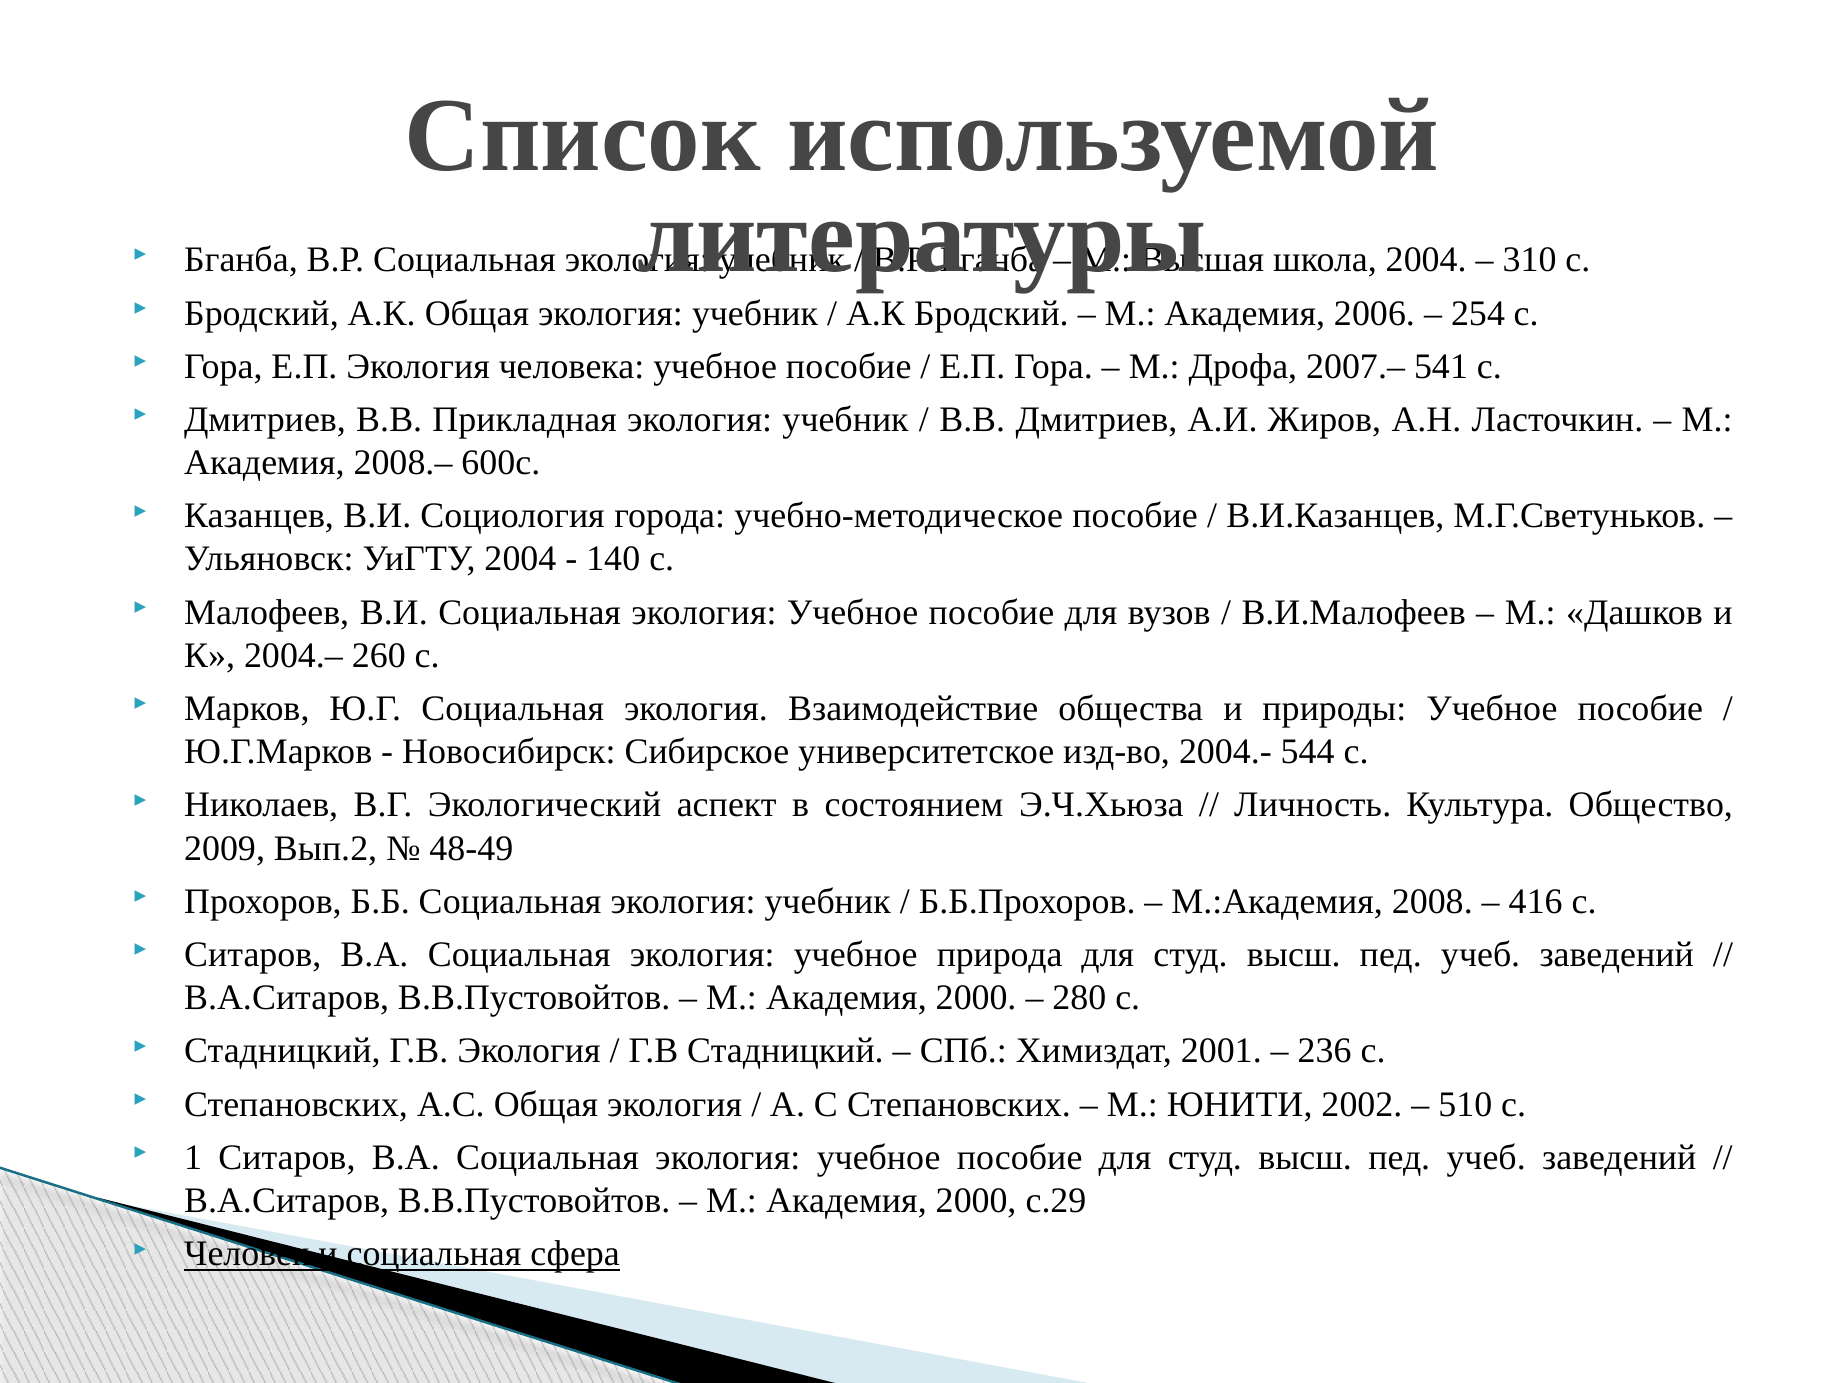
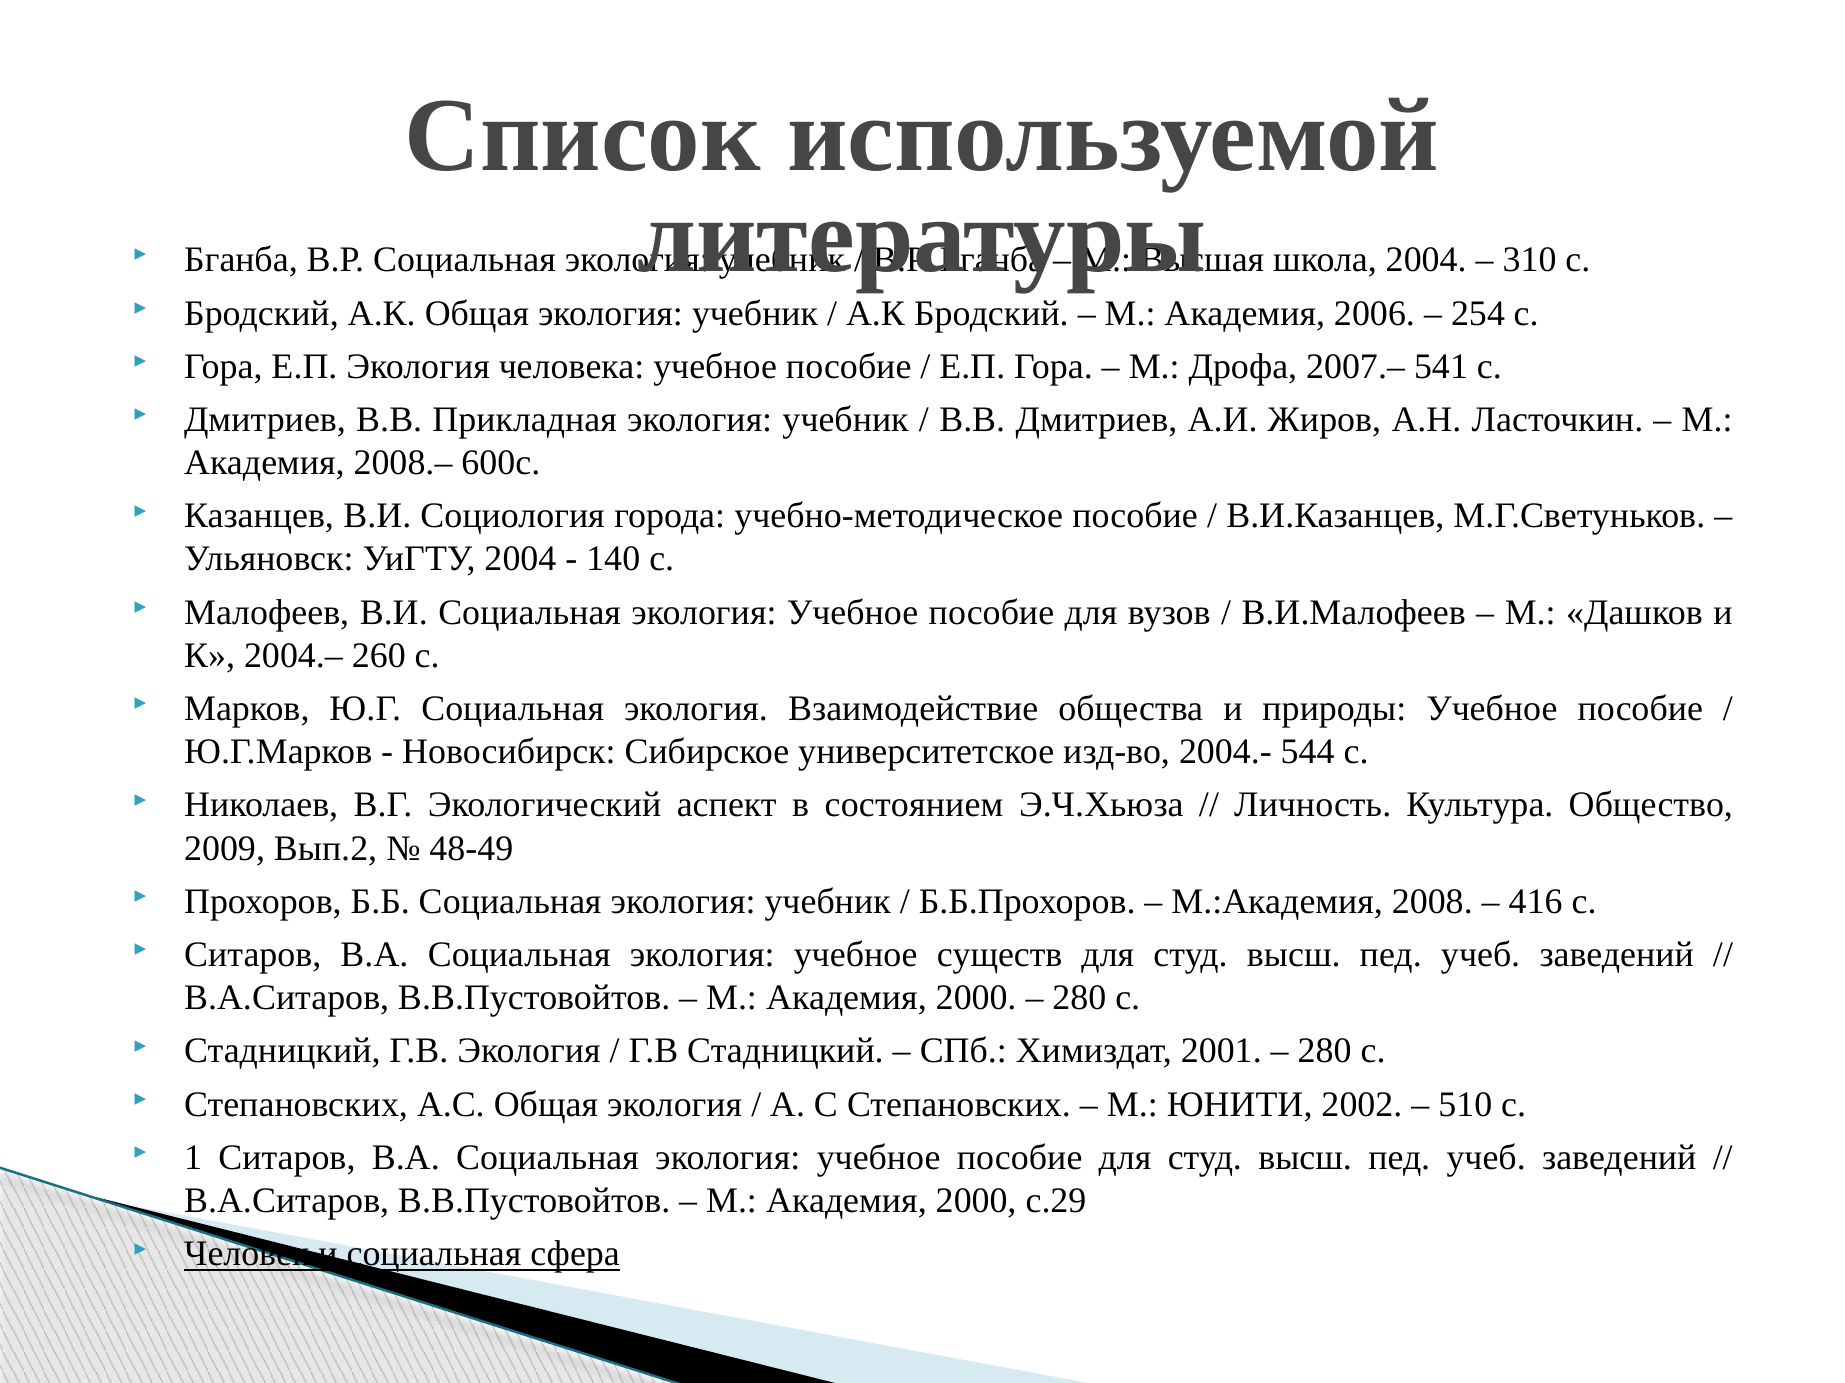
природа: природа -> существ
236 at (1325, 1052): 236 -> 280
